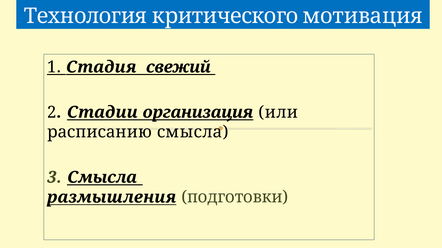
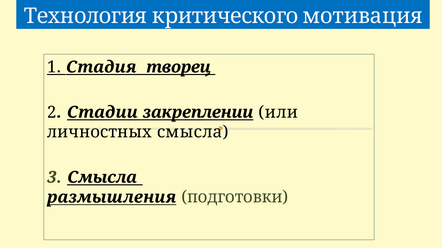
свежий: свежий -> творец
организация: организация -> закреплении
расписанию: расписанию -> личностных
